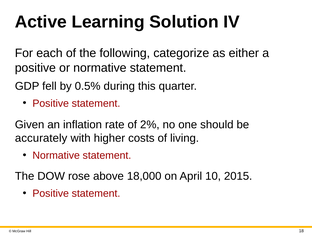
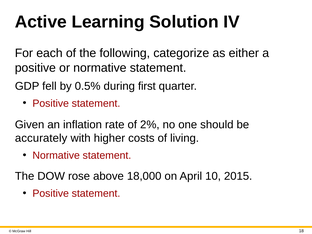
this: this -> first
